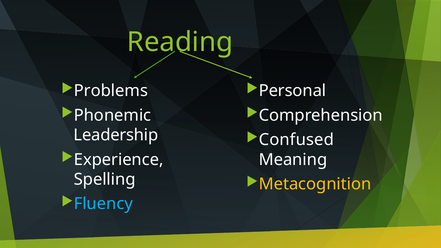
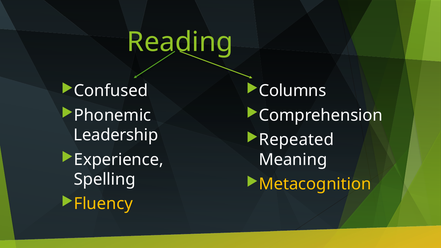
Problems: Problems -> Confused
Personal: Personal -> Columns
Confused: Confused -> Repeated
Fluency colour: light blue -> yellow
